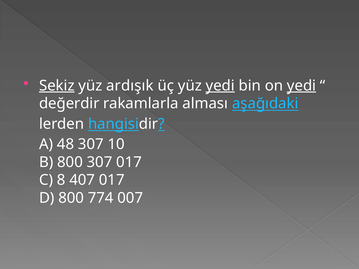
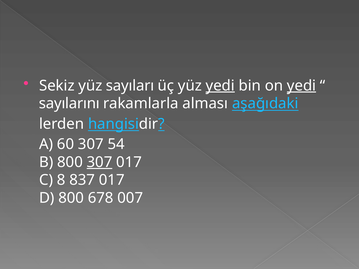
Sekiz underline: present -> none
ardışık: ardışık -> sayıları
değerdir: değerdir -> sayılarını
48: 48 -> 60
10: 10 -> 54
307 at (100, 162) underline: none -> present
407: 407 -> 837
774: 774 -> 678
